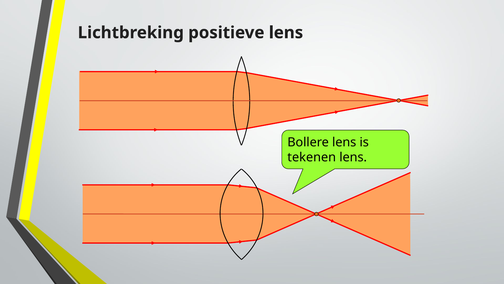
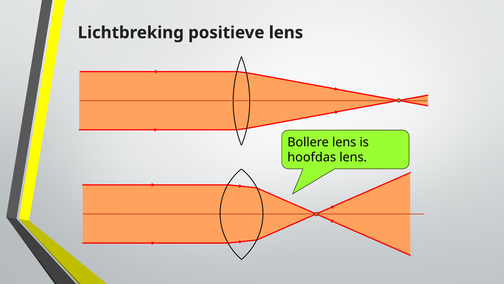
tekenen: tekenen -> hoofdas
